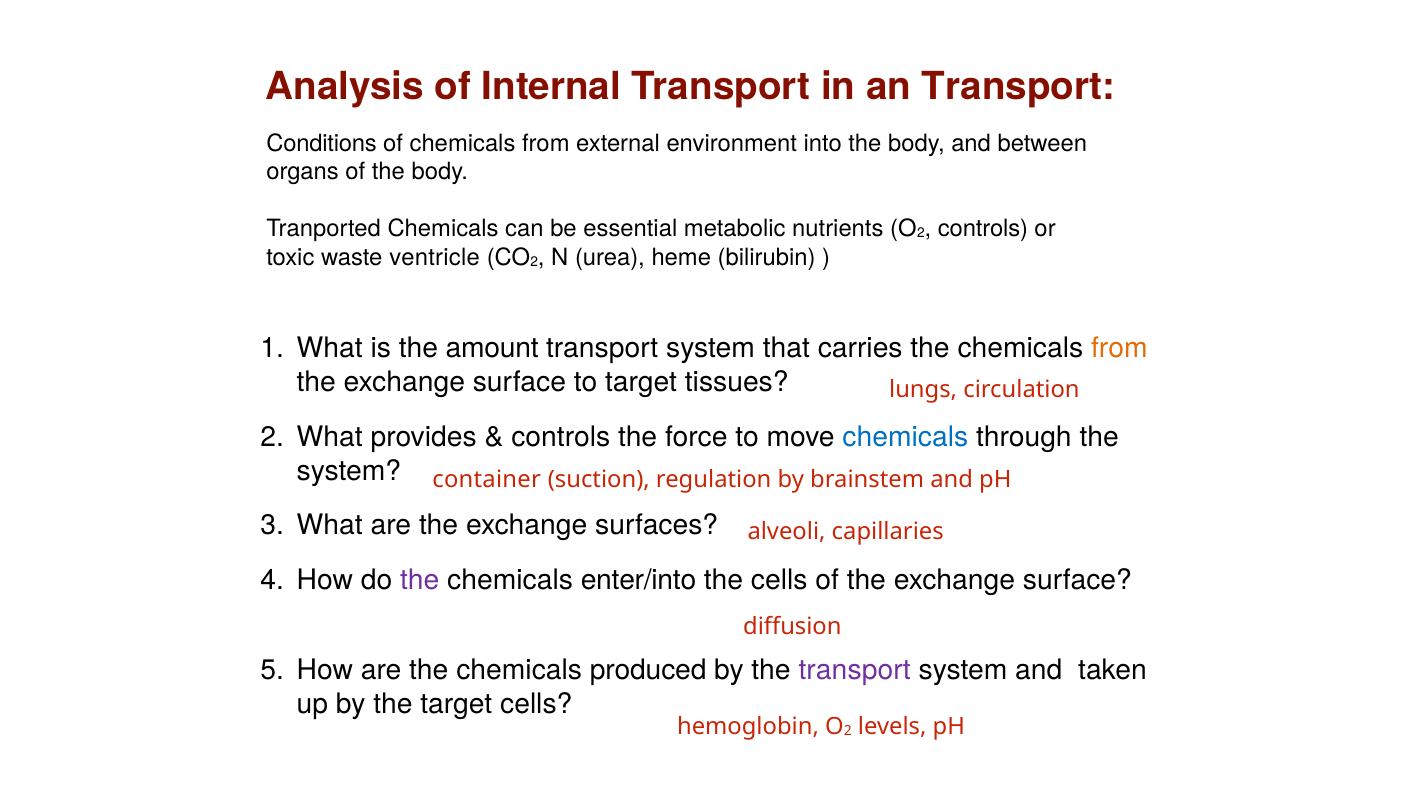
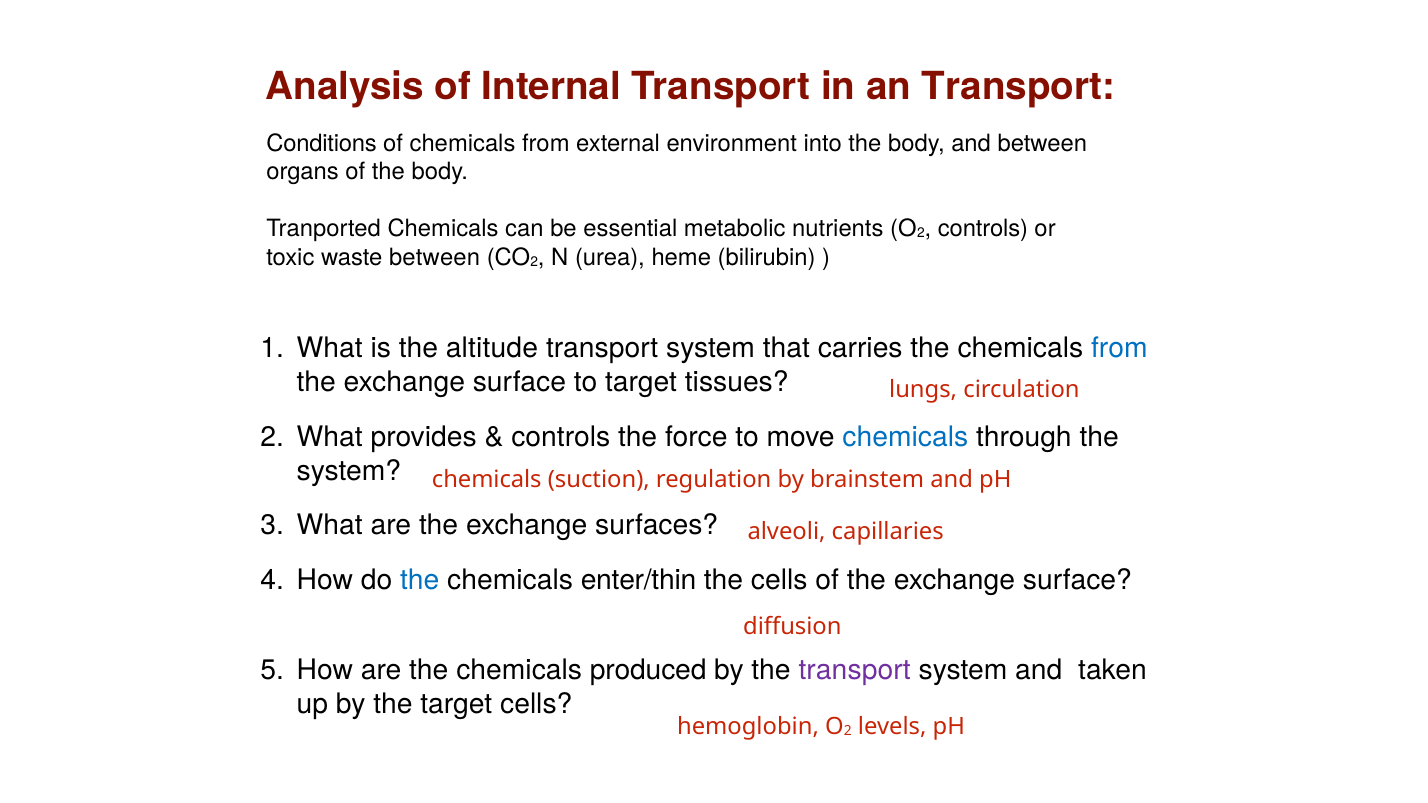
waste ventricle: ventricle -> between
amount: amount -> altitude
from at (1119, 348) colour: orange -> blue
container at (487, 480): container -> chemicals
the at (420, 581) colour: purple -> blue
enter/into: enter/into -> enter/thin
